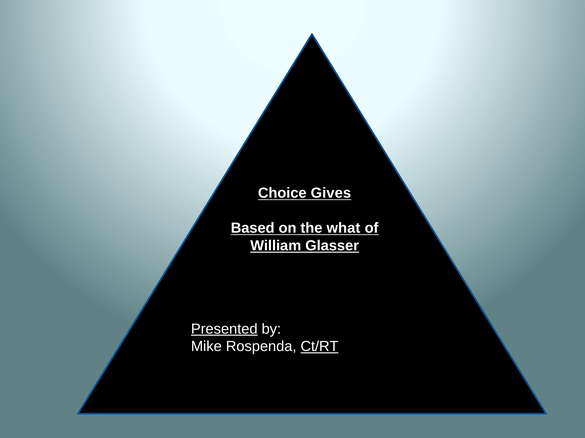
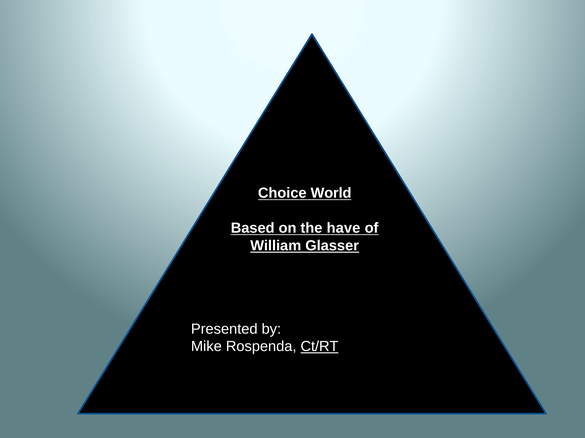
Gives: Gives -> World
what: what -> have
Presented underline: present -> none
